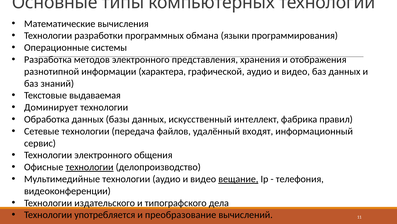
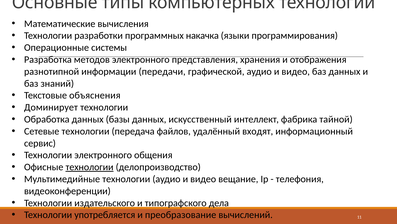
обмана: обмана -> накачка
характера: характера -> передачи
выдаваемая: выдаваемая -> объяснения
правил: правил -> тайной
вещание underline: present -> none
